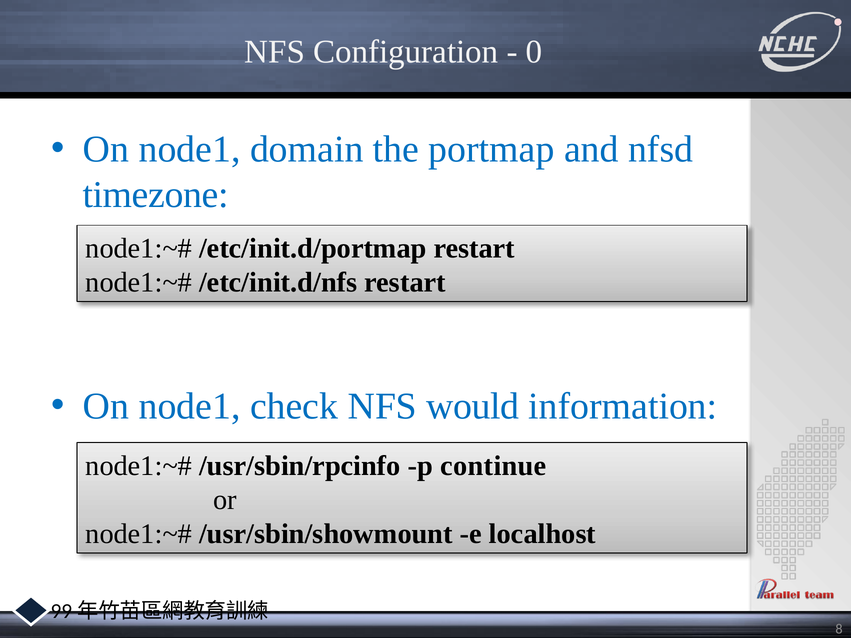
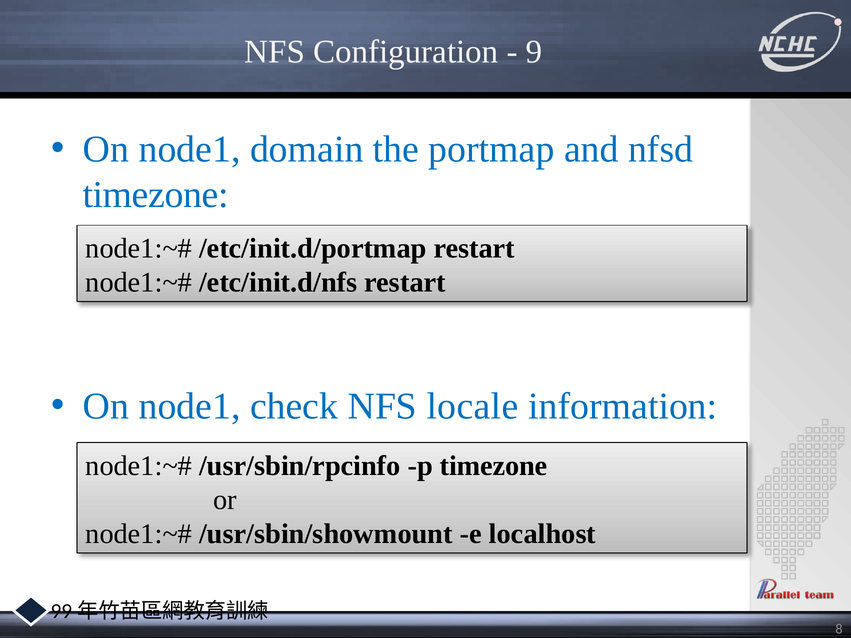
0: 0 -> 9
would: would -> locale
p continue: continue -> timezone
